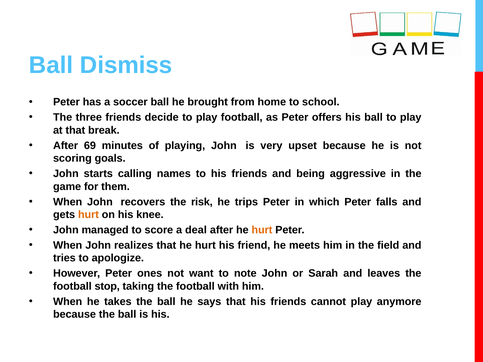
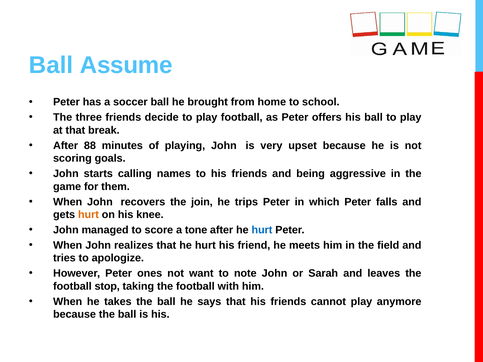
Dismiss: Dismiss -> Assume
69: 69 -> 88
risk: risk -> join
deal: deal -> tone
hurt at (262, 230) colour: orange -> blue
